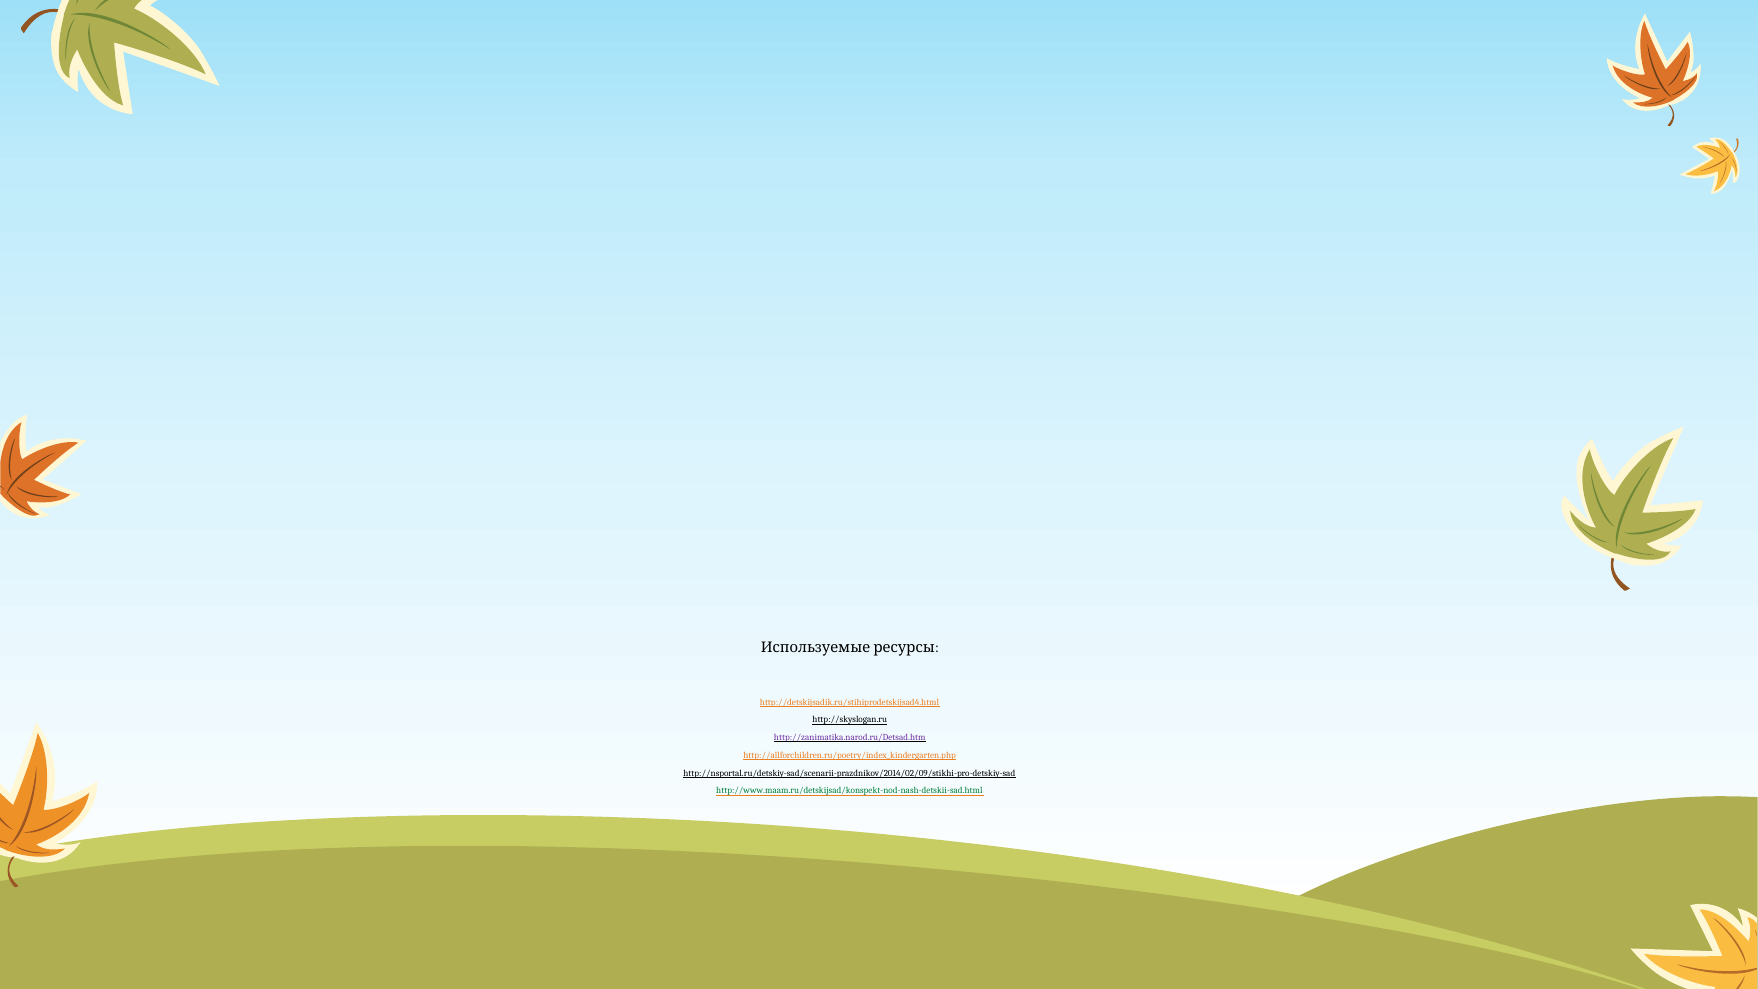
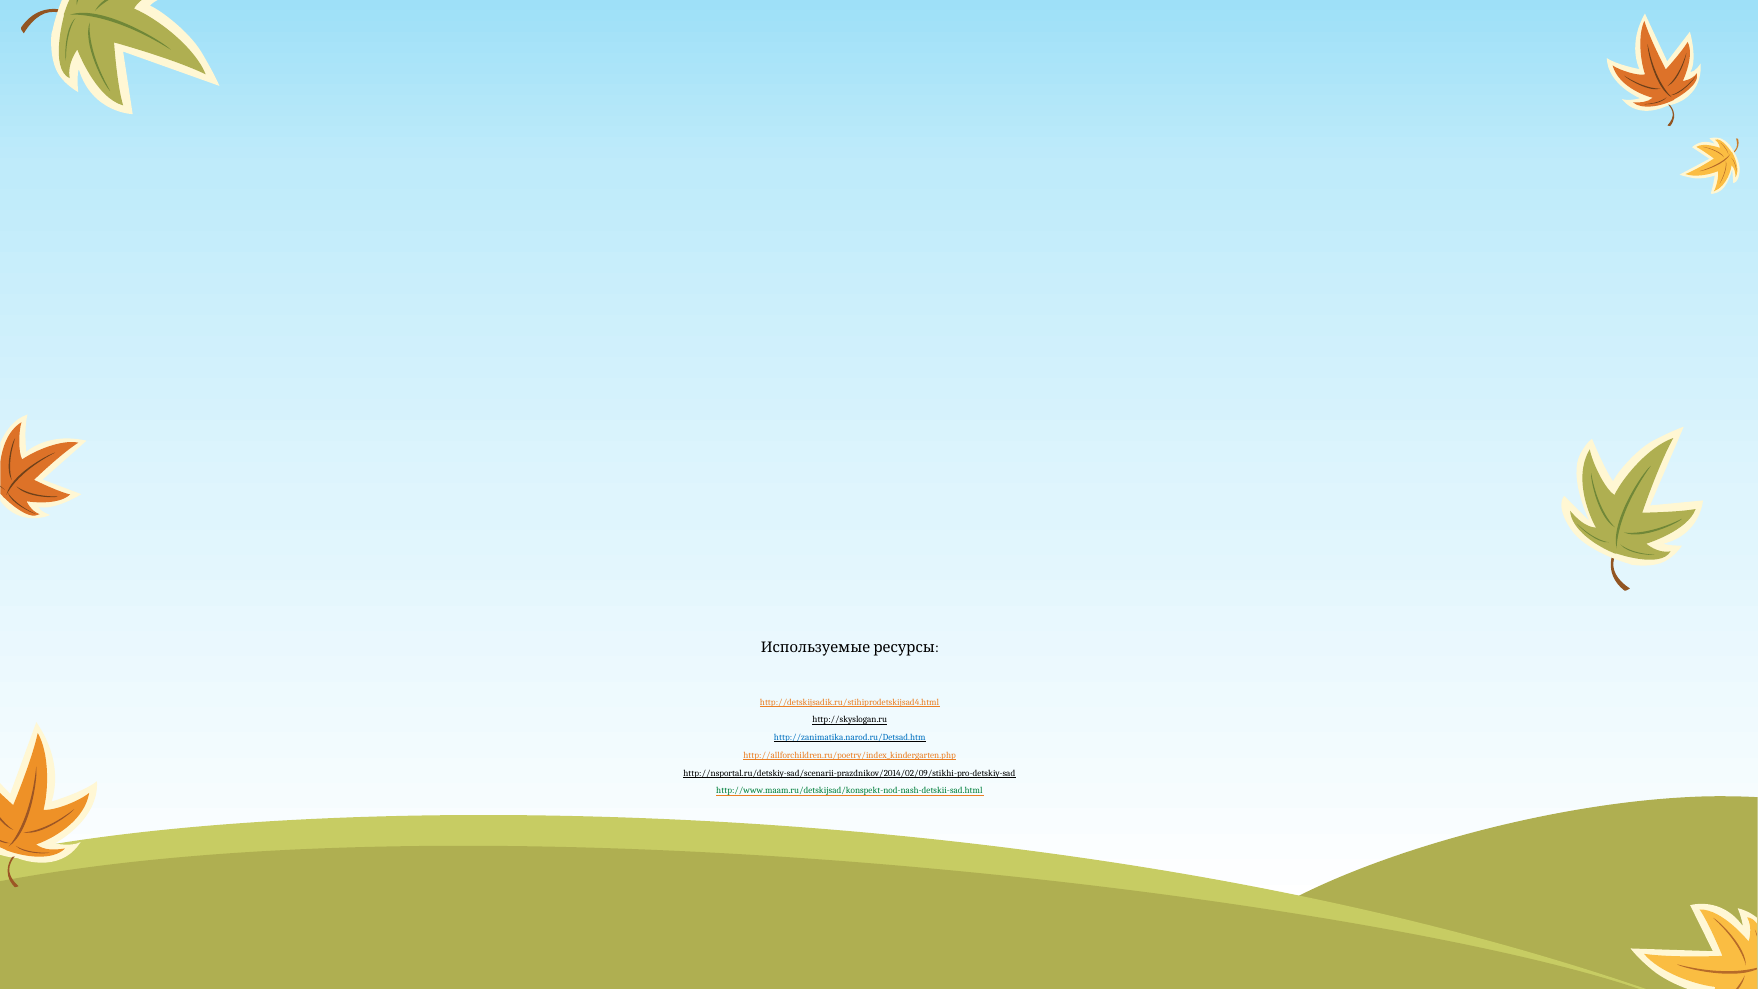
http://zanimatika.narod.ru/Detsad.htm colour: purple -> blue
